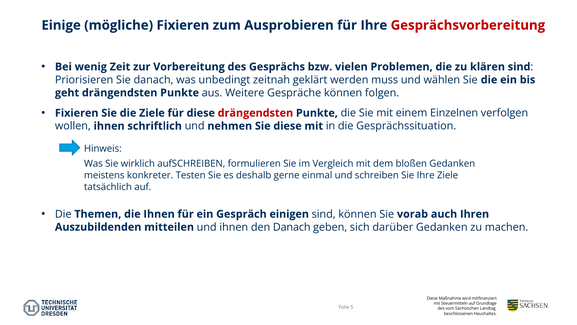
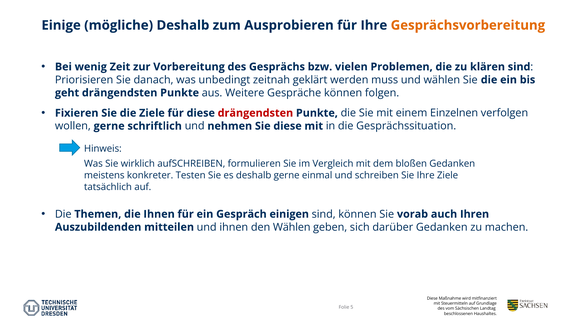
mögliche Fixieren: Fixieren -> Deshalb
Gesprächsvorbereitung colour: red -> orange
wollen ihnen: ihnen -> gerne
den Danach: Danach -> Wählen
